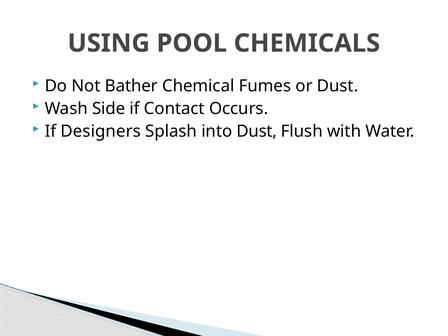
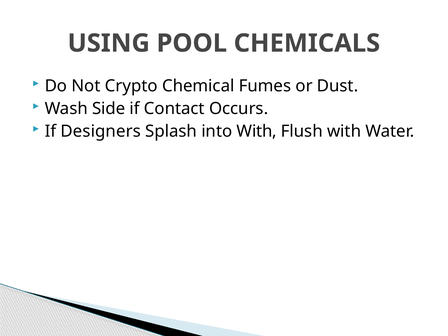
Bather: Bather -> Crypto
into Dust: Dust -> With
